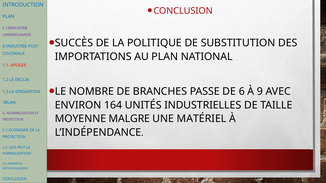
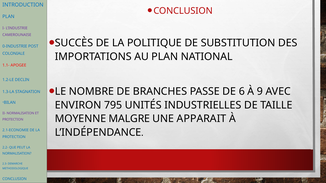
164: 164 -> 795
MATÉRIEL: MATÉRIEL -> APPARAIT
